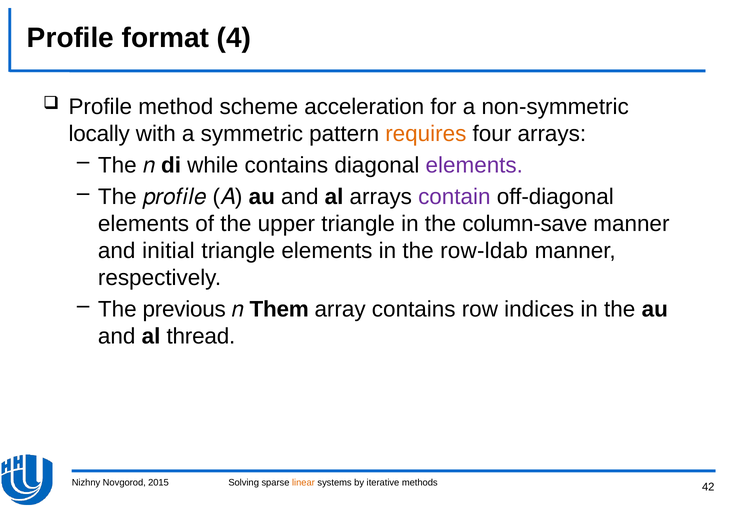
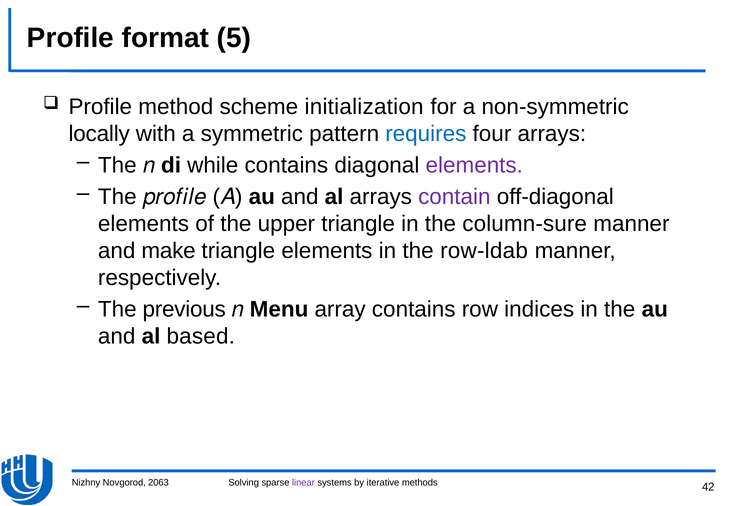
4: 4 -> 5
acceleration: acceleration -> initialization
requires colour: orange -> blue
column-save: column-save -> column-sure
initial: initial -> make
Them: Them -> Menu
thread: thread -> based
2015: 2015 -> 2063
linear colour: orange -> purple
